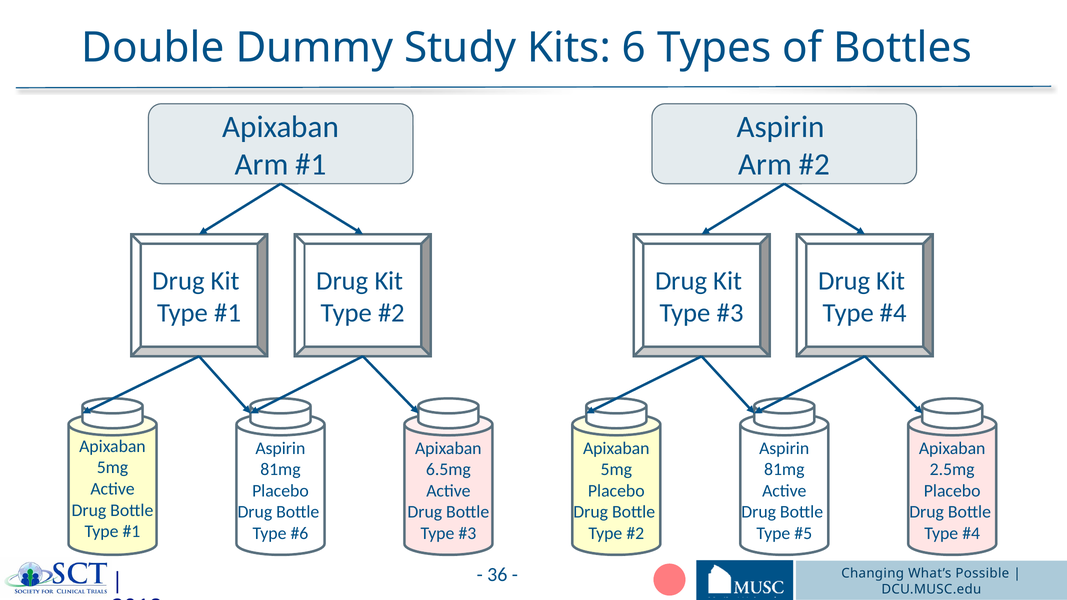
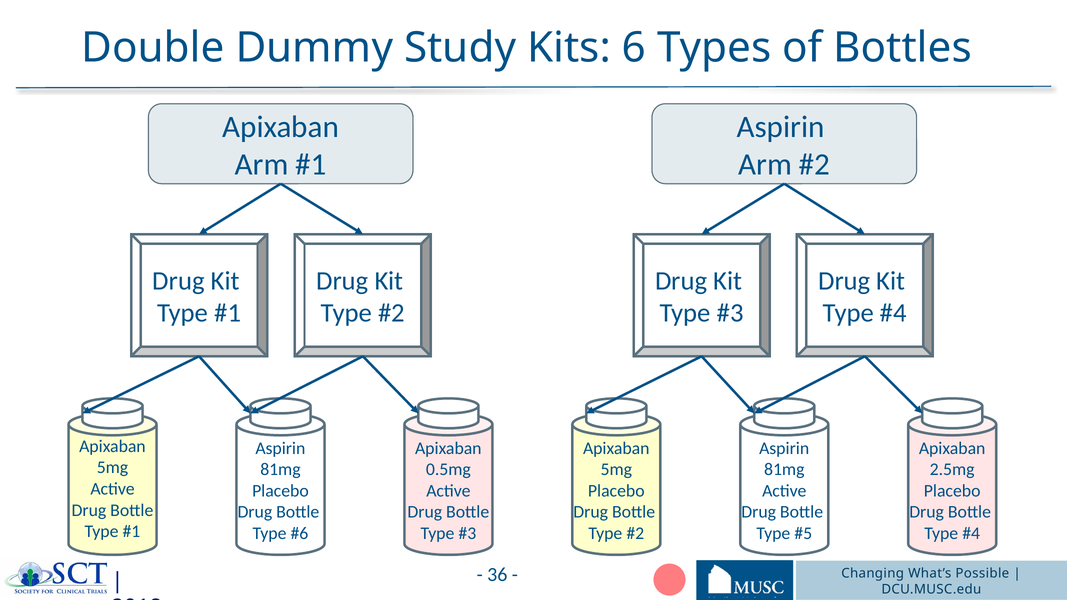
6.5mg: 6.5mg -> 0.5mg
